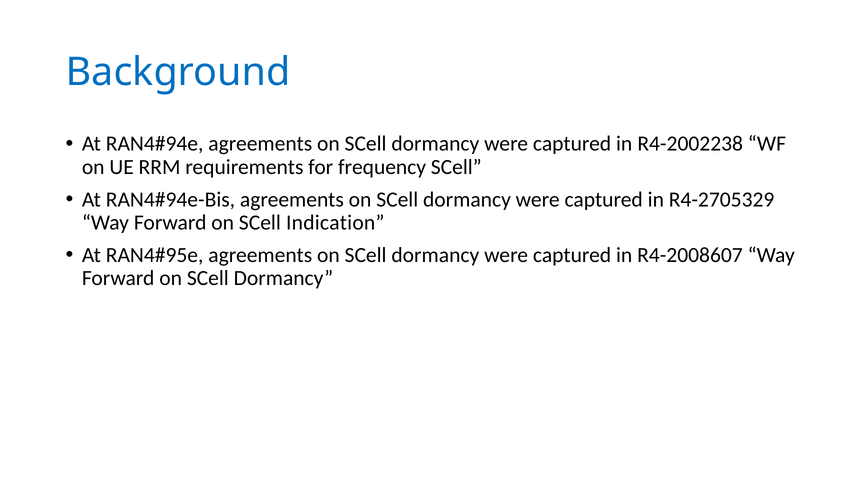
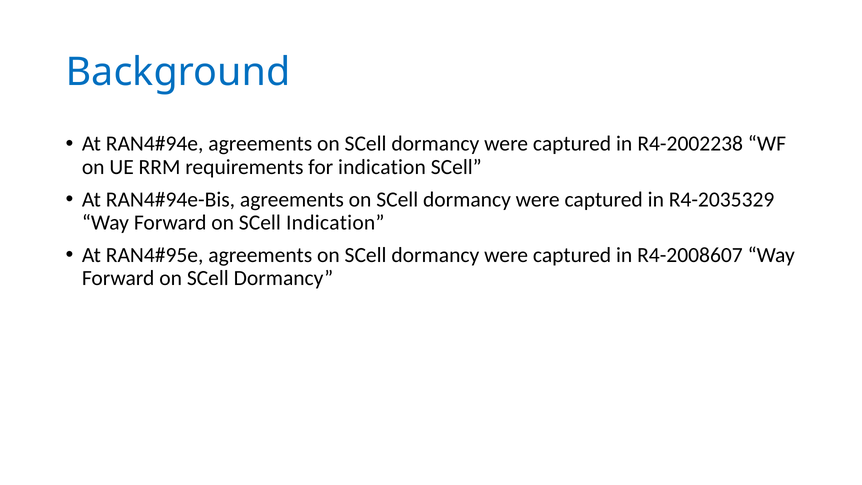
for frequency: frequency -> indication
R4-2705329: R4-2705329 -> R4-2035329
